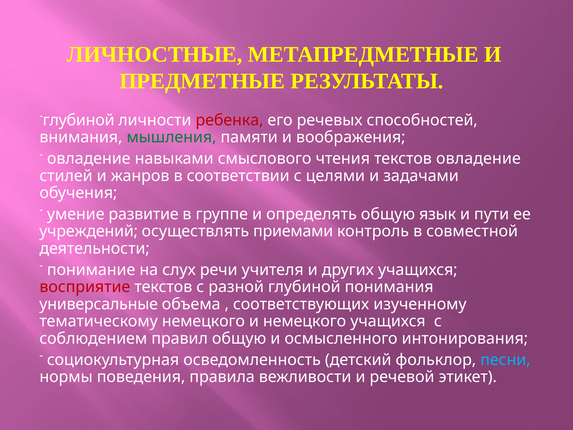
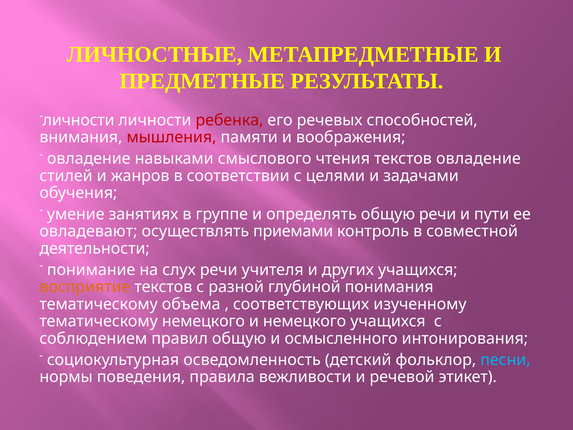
глубиной at (79, 120): глубиной -> личности
мышления colour: green -> red
развитие: развитие -> занятиях
общую язык: язык -> речи
учреждений: учреждений -> овладевают
восприятие colour: red -> orange
универсальные at (99, 304): универсальные -> тематическому
